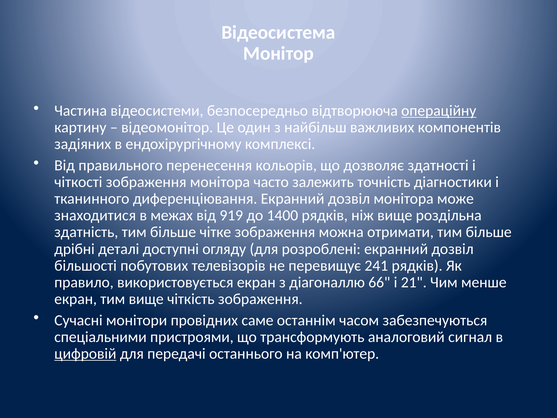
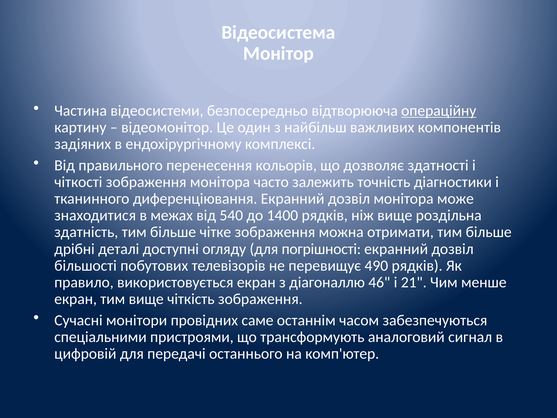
919: 919 -> 540
розроблені: розроблені -> погрішності
241: 241 -> 490
66: 66 -> 46
цифровій underline: present -> none
